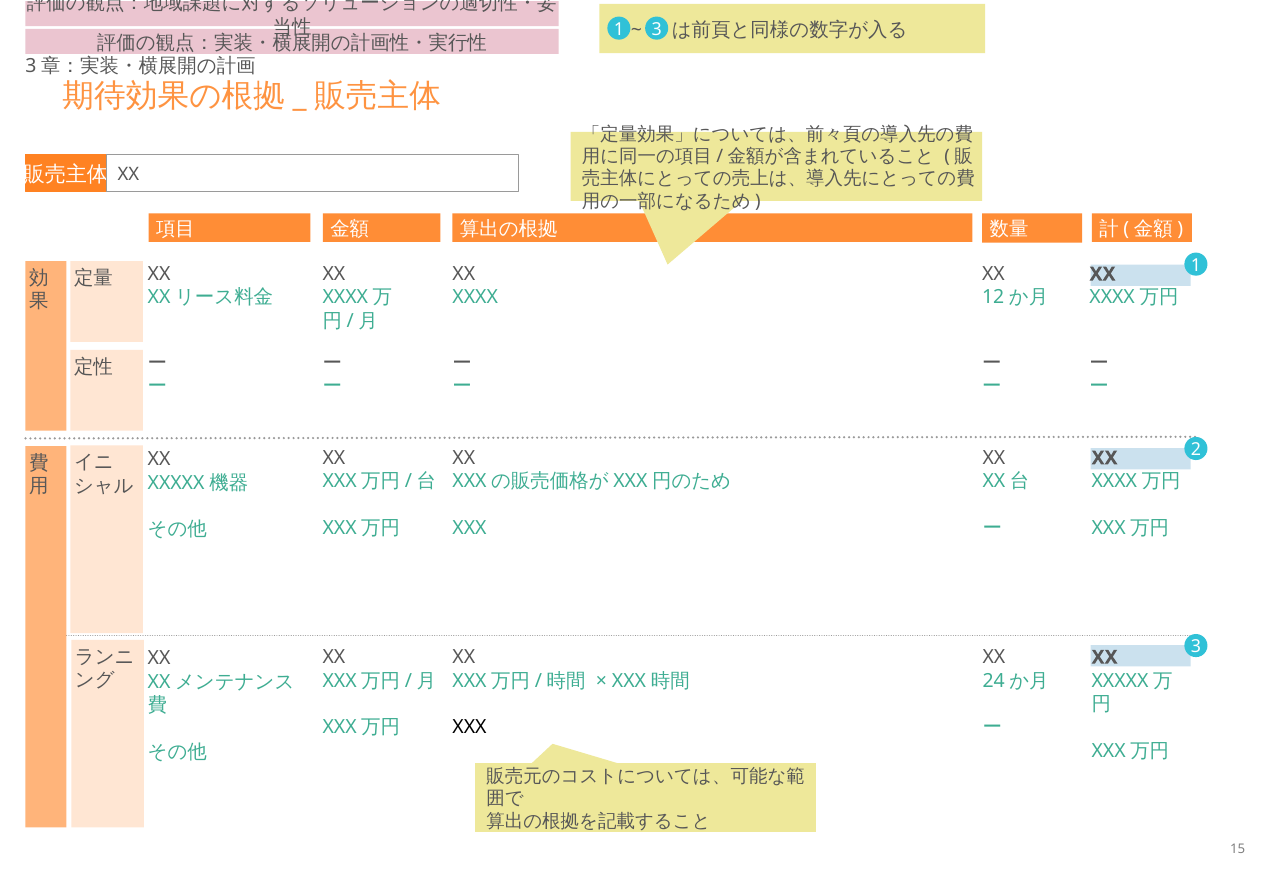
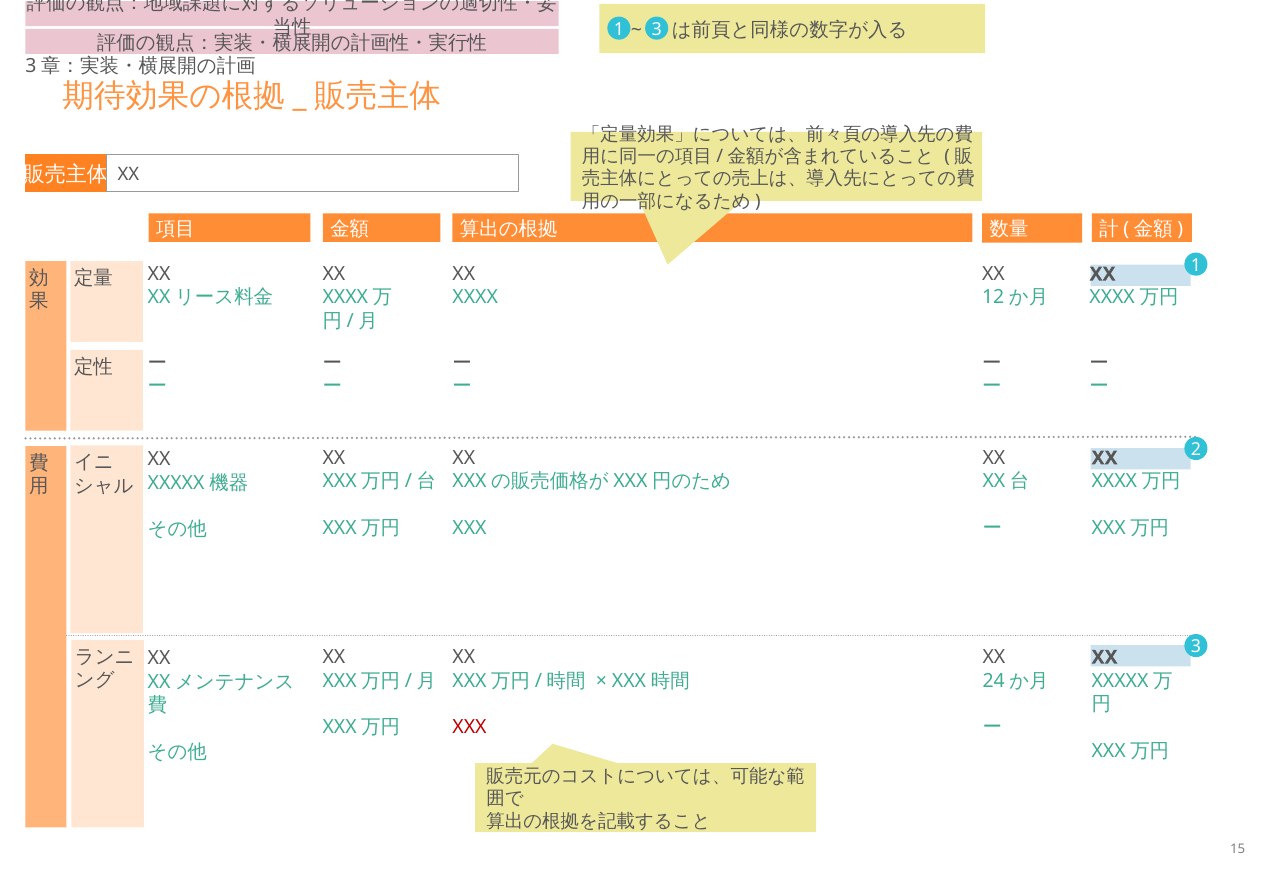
XXX at (470, 727) colour: black -> red
